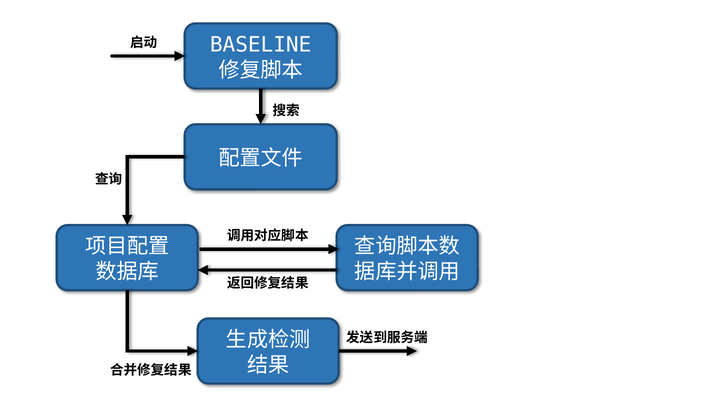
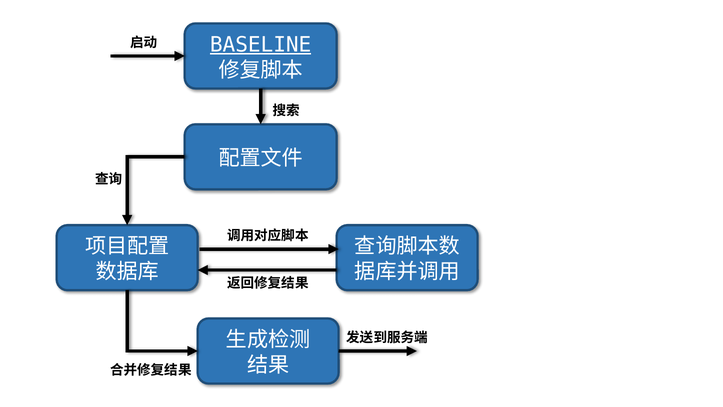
BASELINE underline: none -> present
